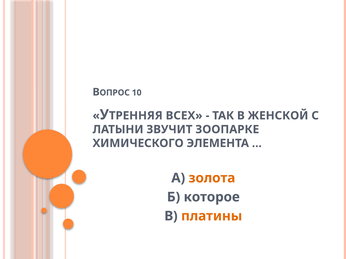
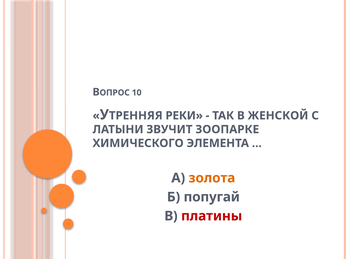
ВСЕХ: ВСЕХ -> РЕКИ
которое: которое -> попугай
платины colour: orange -> red
